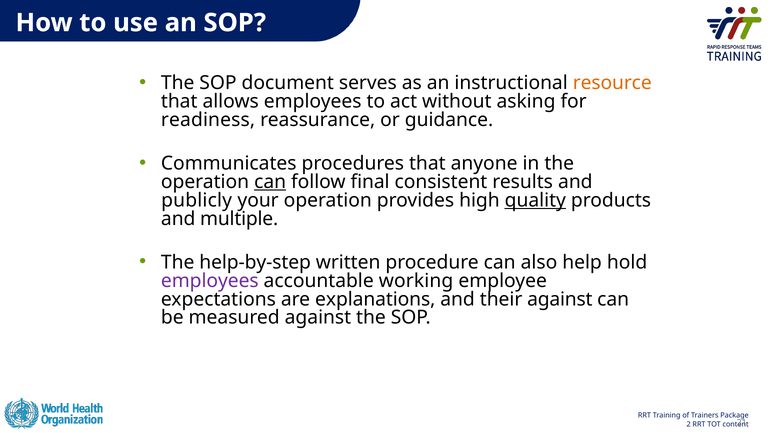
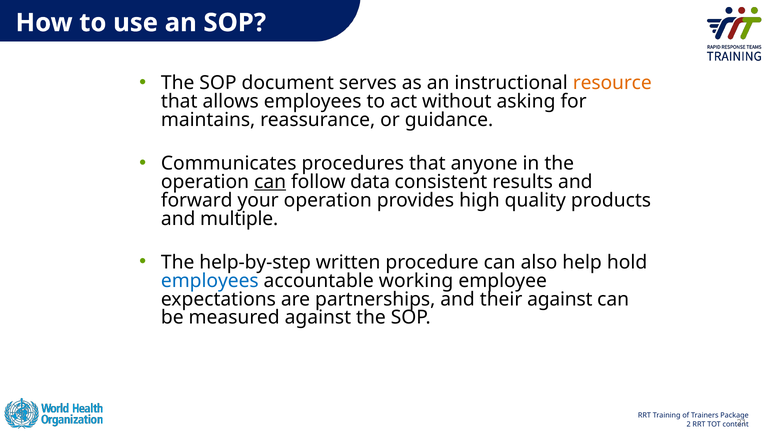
readiness: readiness -> maintains
final: final -> data
publicly: publicly -> forward
quality underline: present -> none
employees at (210, 281) colour: purple -> blue
explanations: explanations -> partnerships
